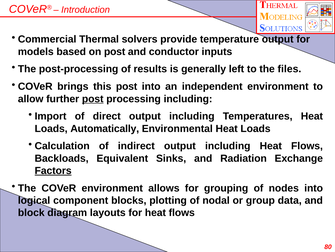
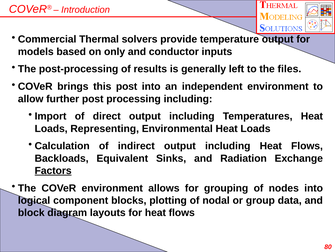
on post: post -> only
post at (93, 99) underline: present -> none
Automatically: Automatically -> Representing
